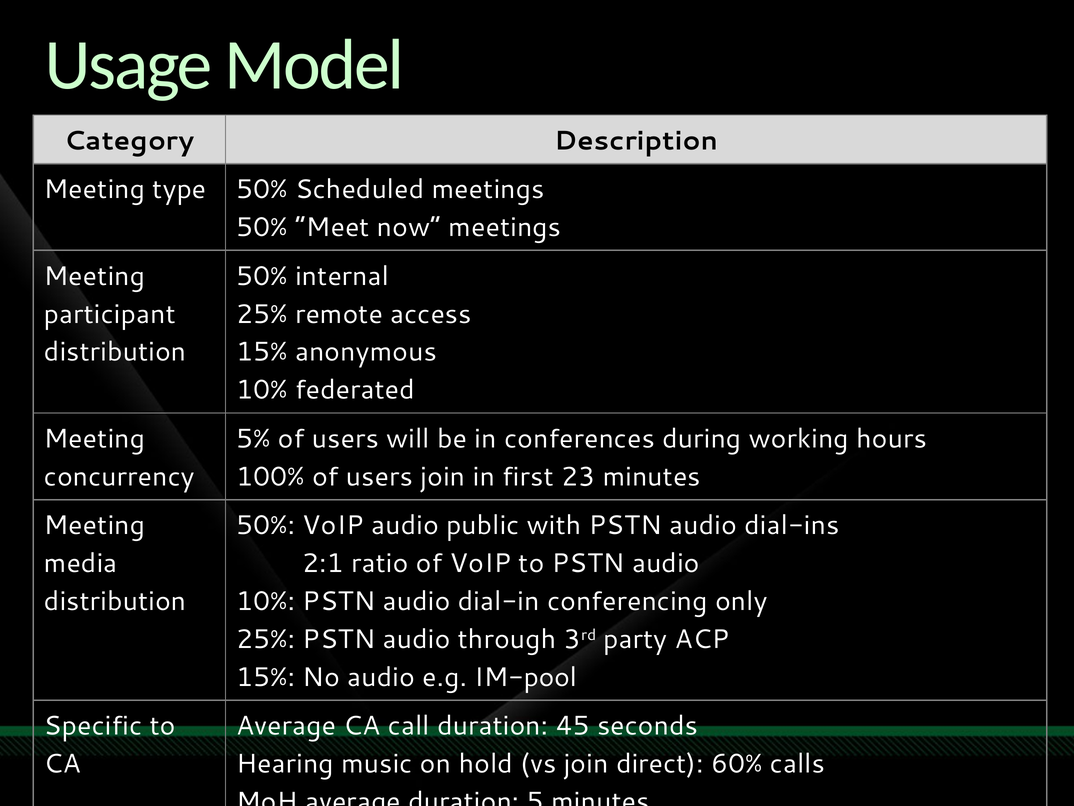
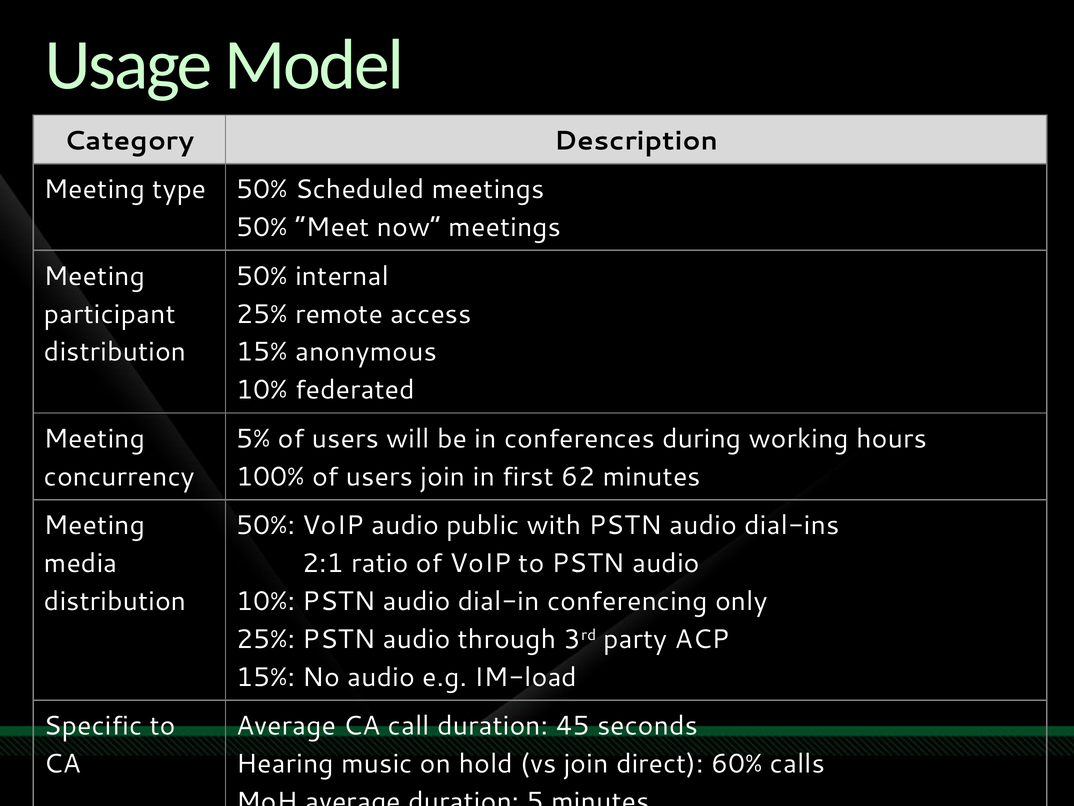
23: 23 -> 62
IM-pool: IM-pool -> IM-load
